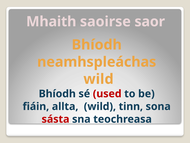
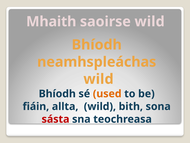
saoirse saor: saor -> wild
used colour: red -> orange
tinn: tinn -> bith
